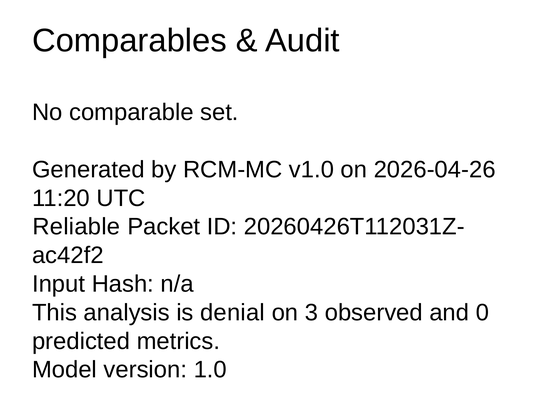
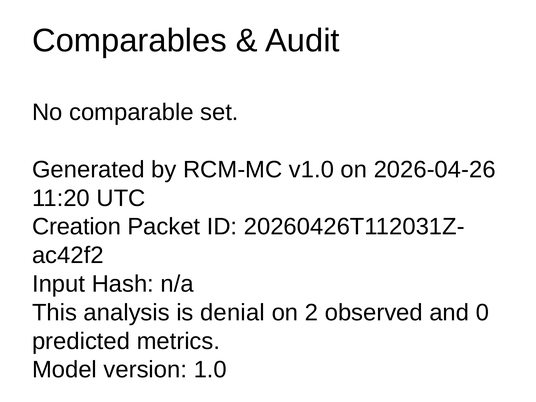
Reliable: Reliable -> Creation
3: 3 -> 2
